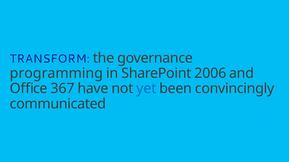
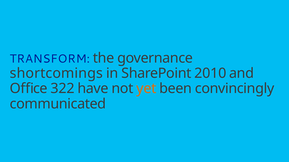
programming: programming -> shortcomings
2006: 2006 -> 2010
367: 367 -> 322
yet colour: blue -> orange
